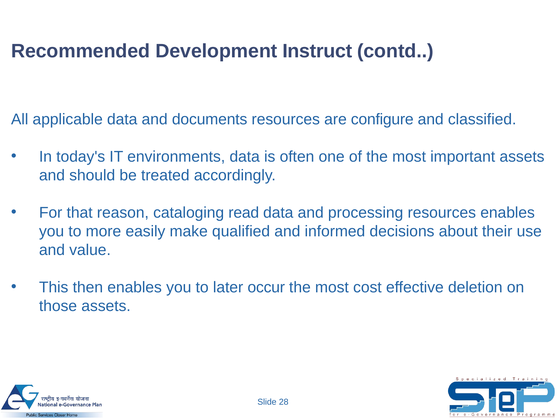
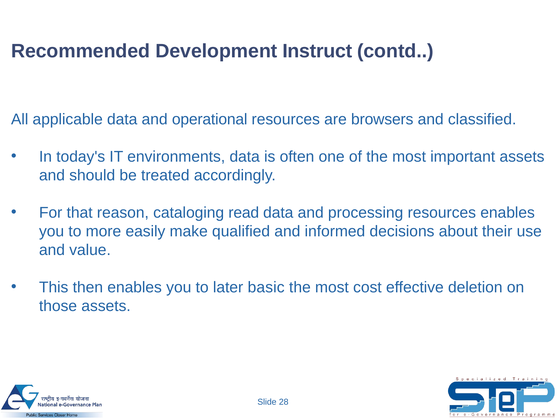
documents: documents -> operational
configure: configure -> browsers
occur: occur -> basic
